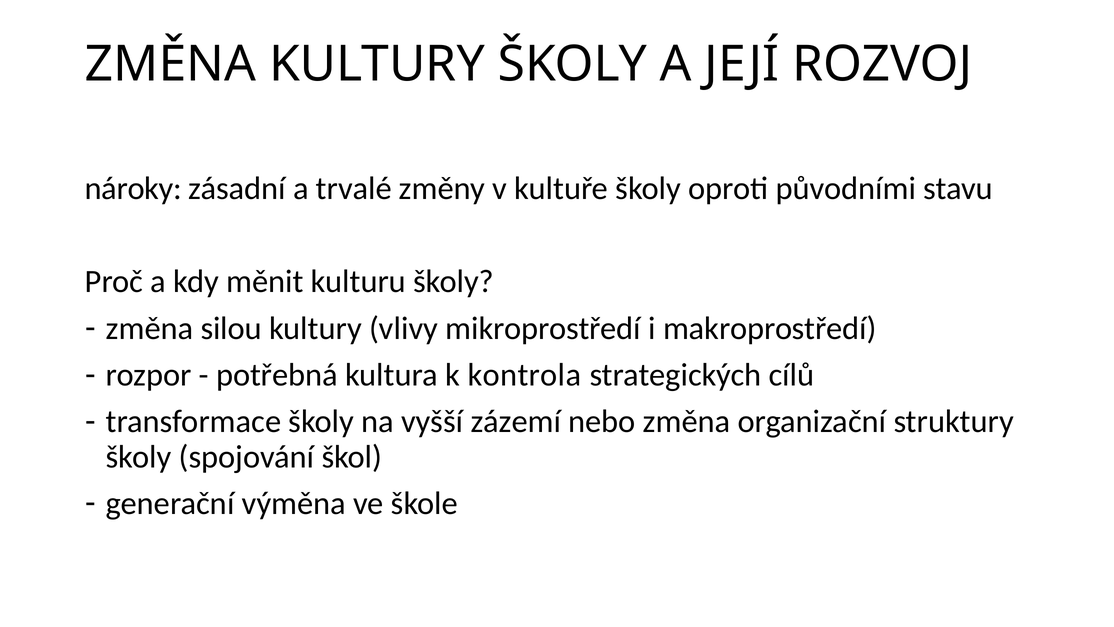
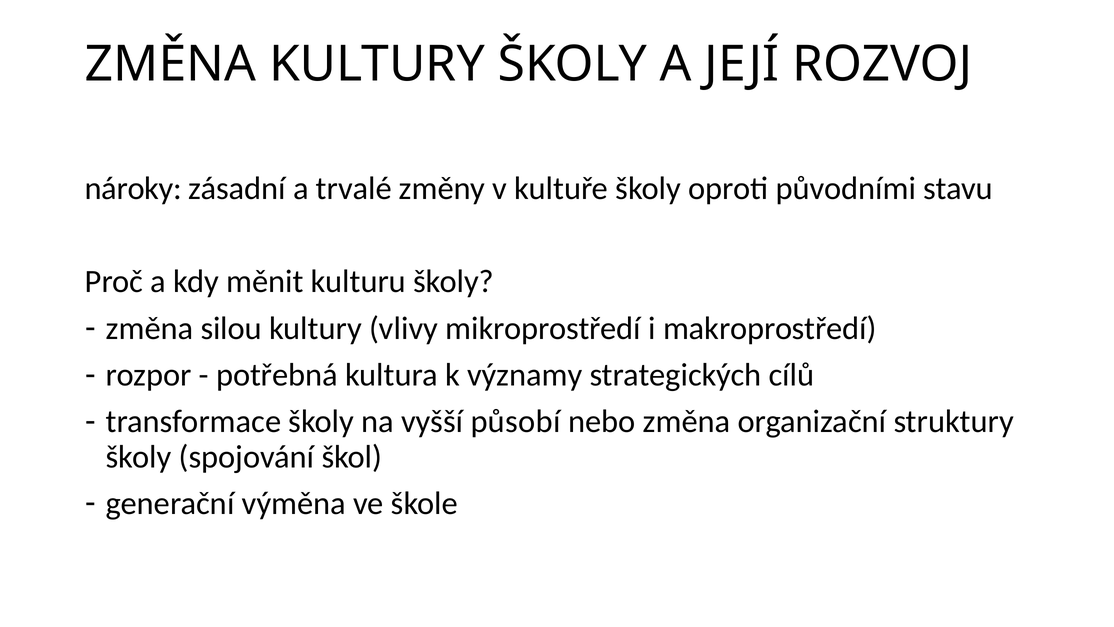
kontrola: kontrola -> významy
zázemí: zázemí -> působí
